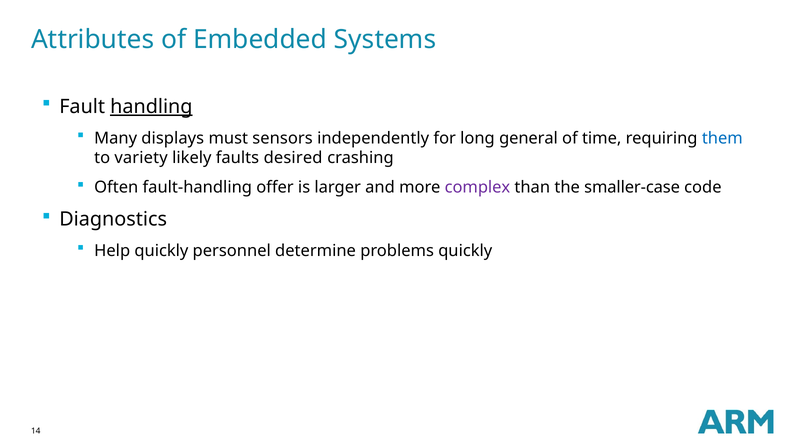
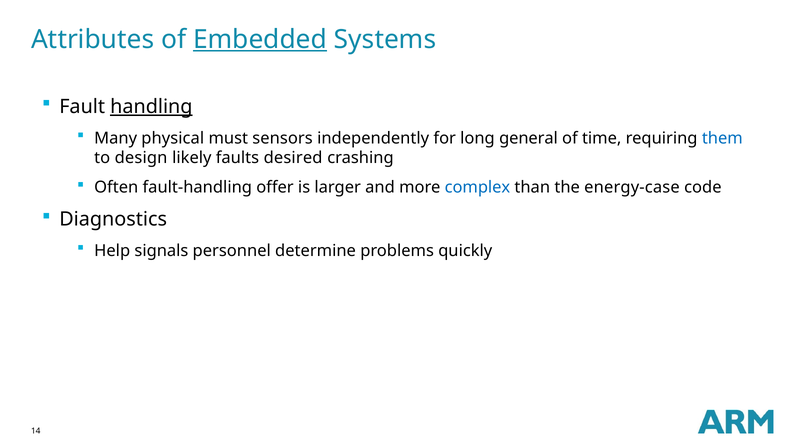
Embedded underline: none -> present
displays: displays -> physical
variety: variety -> design
complex colour: purple -> blue
smaller-case: smaller-case -> energy-case
Help quickly: quickly -> signals
